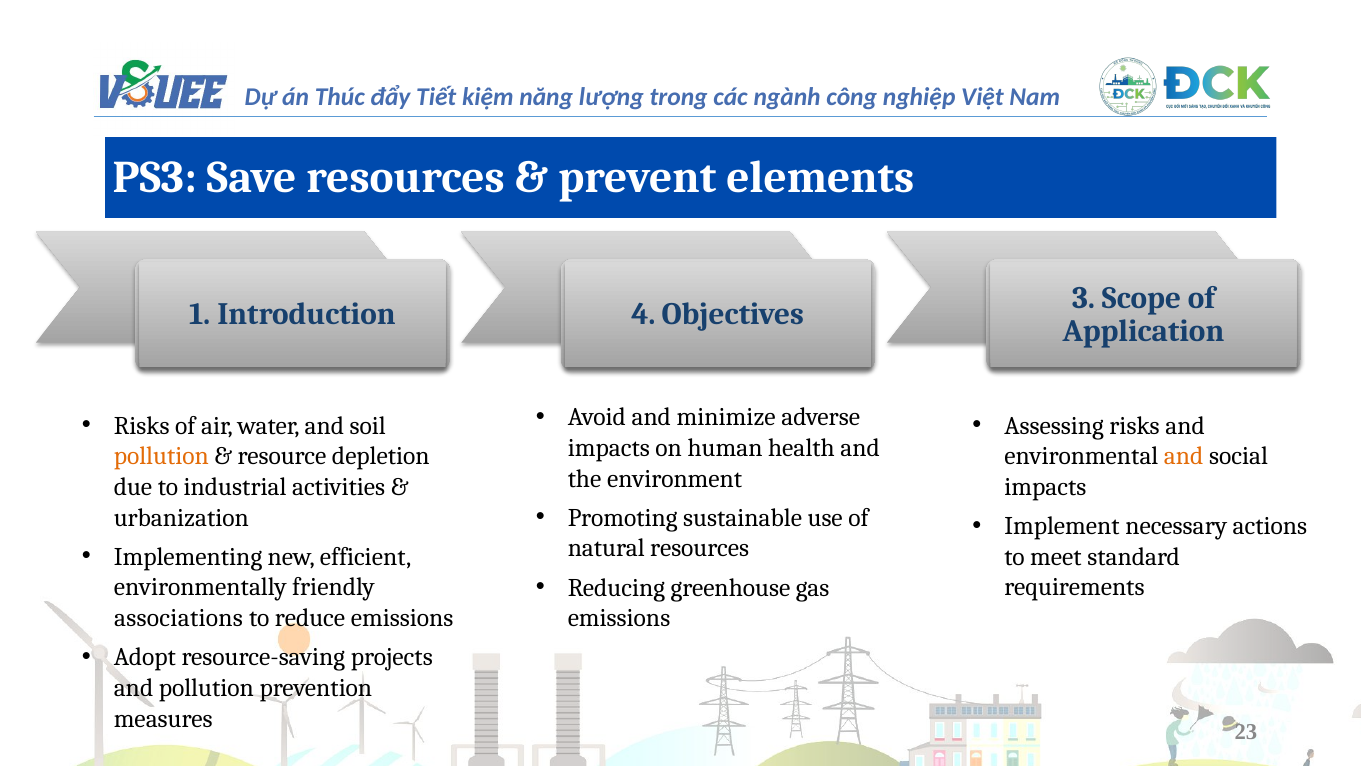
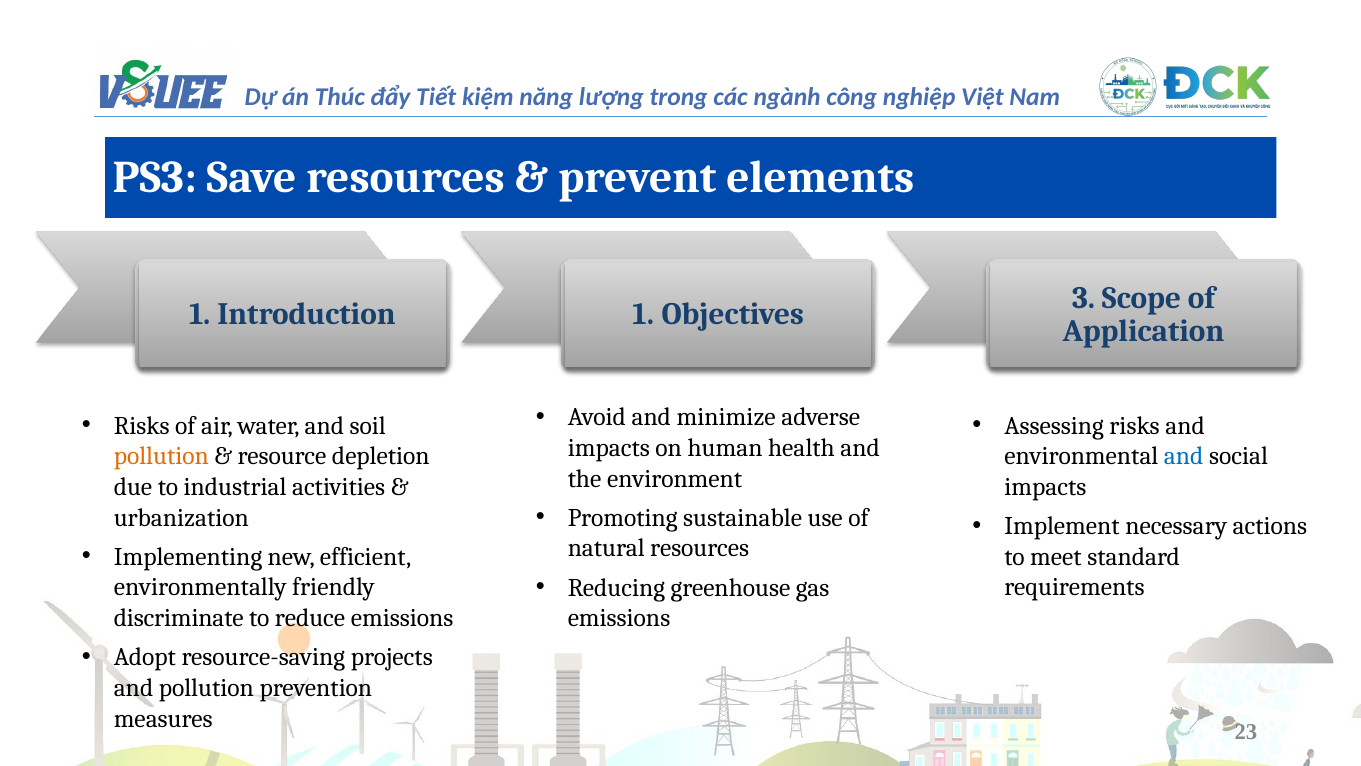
Introduction 4: 4 -> 1
and at (1184, 456) colour: orange -> blue
associations: associations -> discriminate
